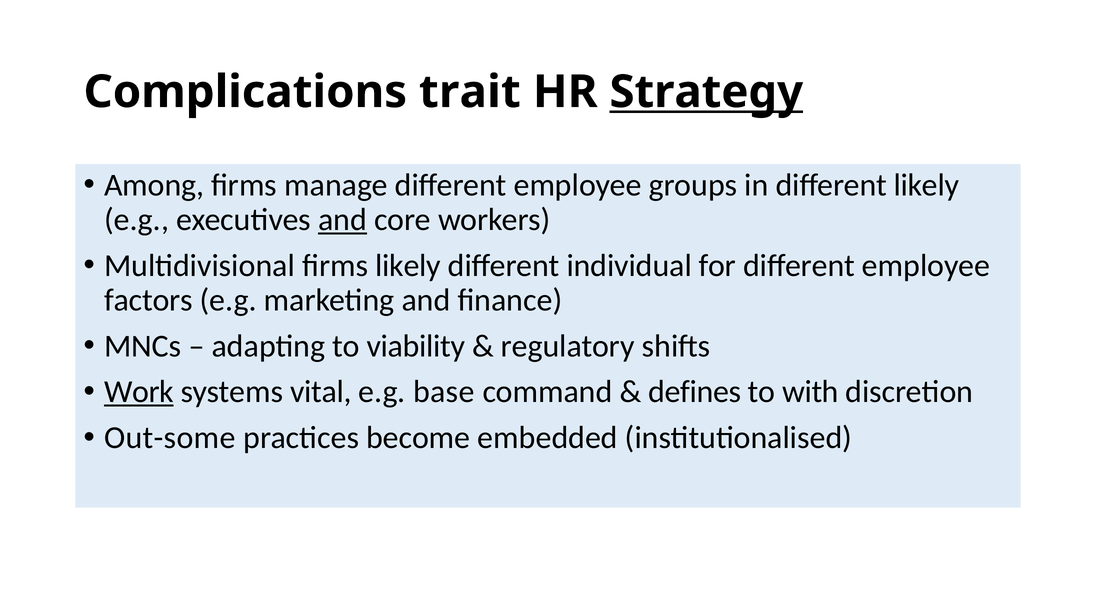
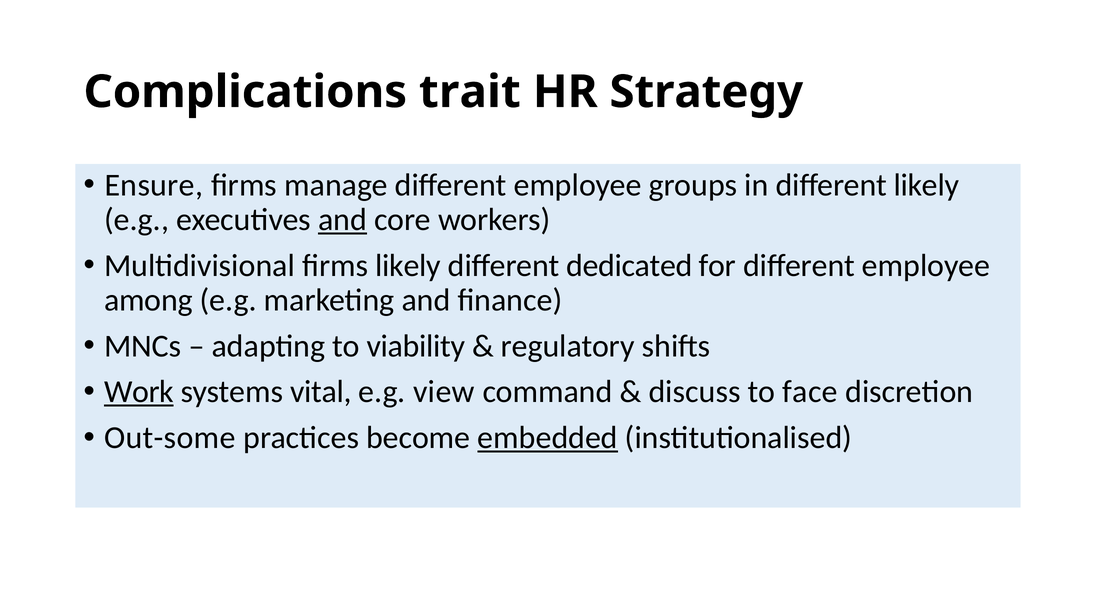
Strategy underline: present -> none
Among: Among -> Ensure
individual: individual -> dedicated
factors: factors -> among
base: base -> view
defines: defines -> discuss
with: with -> face
embedded underline: none -> present
